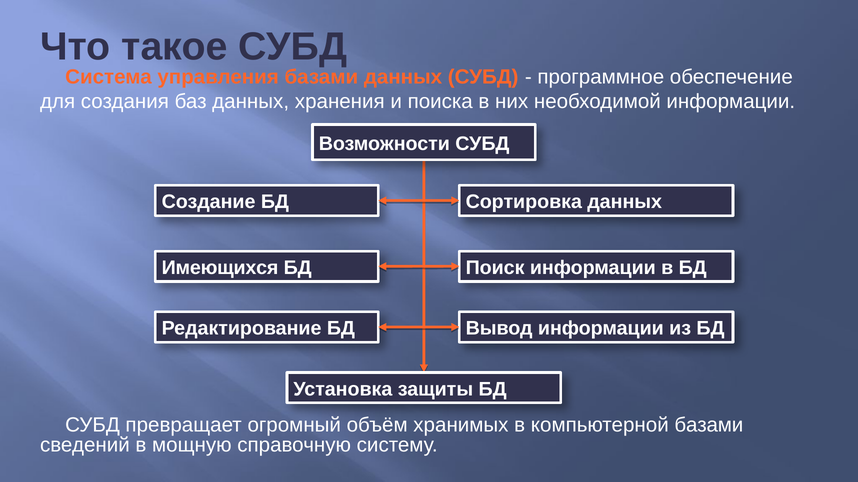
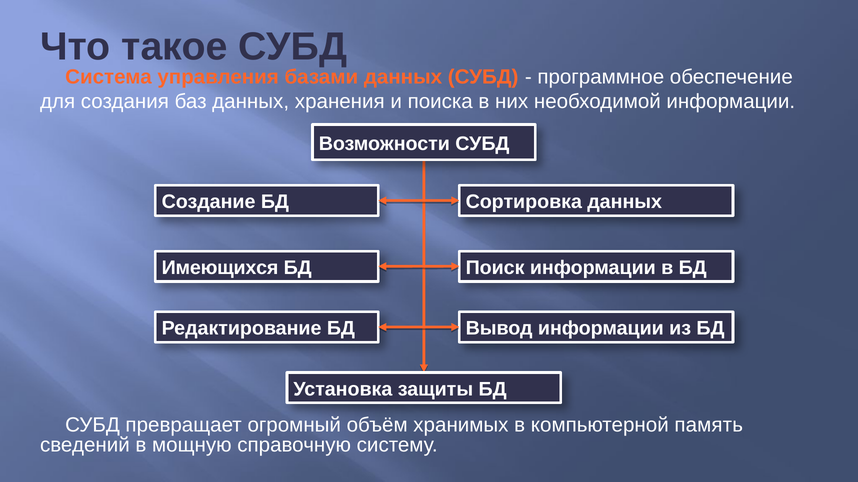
компьютерной базами: базами -> память
